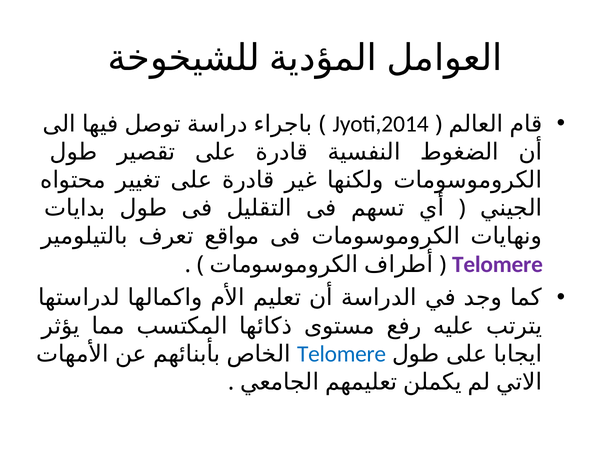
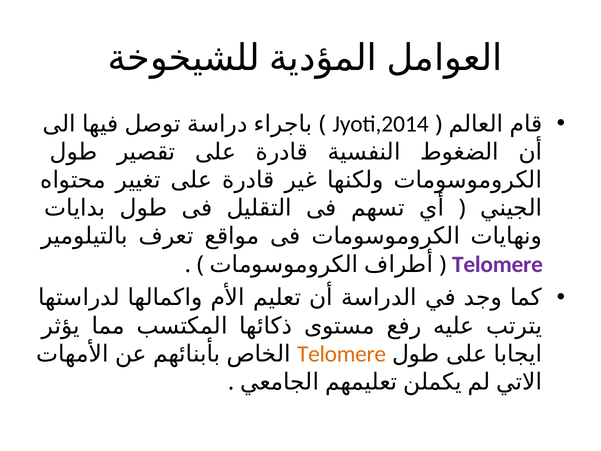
Telomere at (342, 354) colour: blue -> orange
